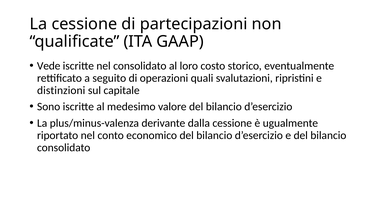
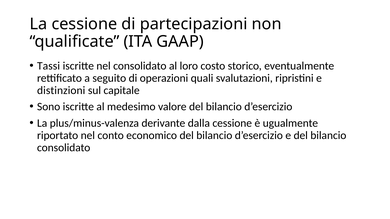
Vede: Vede -> Tassi
